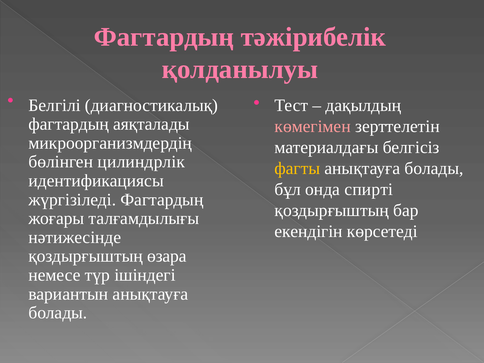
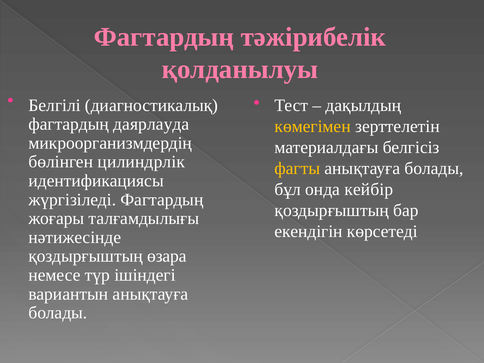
аяқталады: аяқталады -> даярлауда
көмегімен colour: pink -> yellow
спирті: спирті -> кейбір
